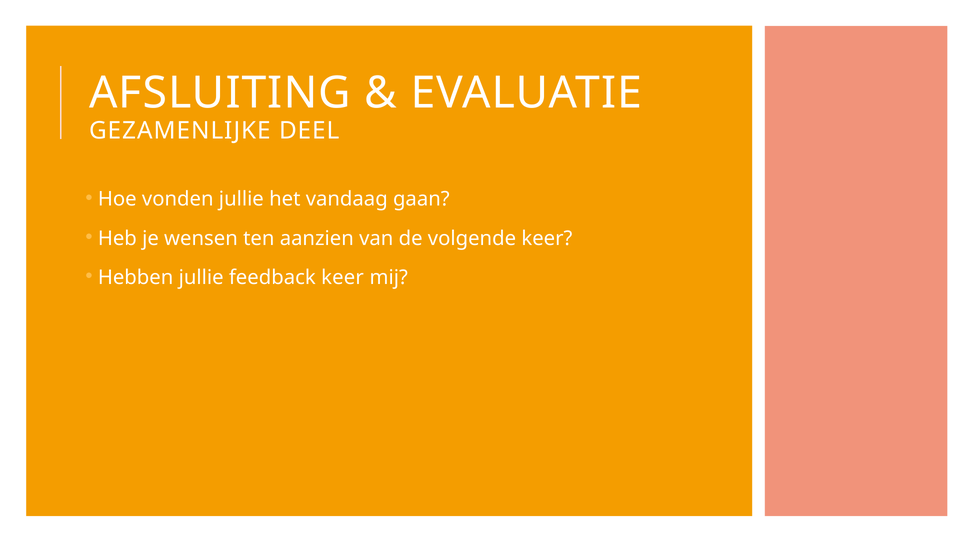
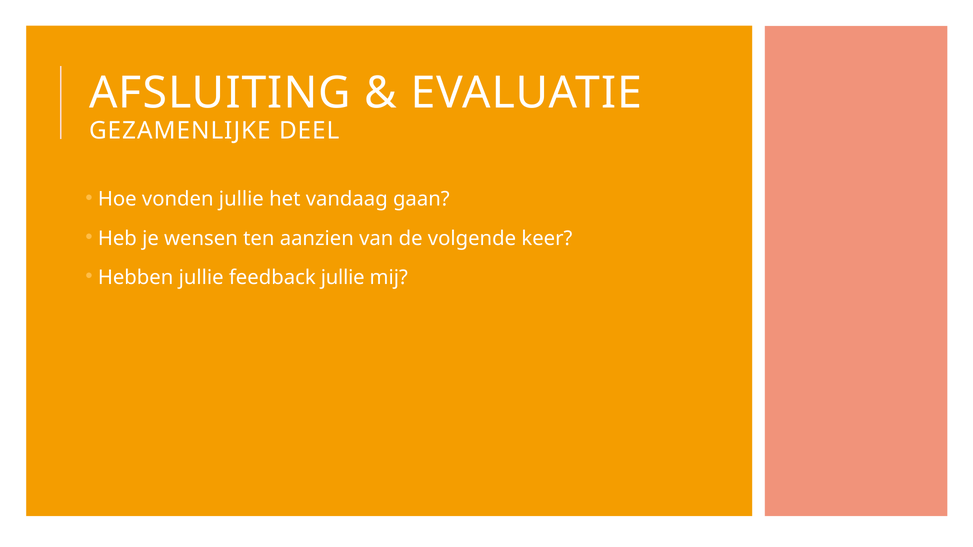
feedback keer: keer -> jullie
